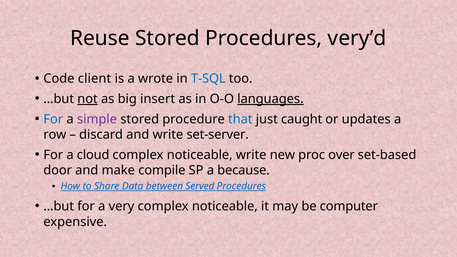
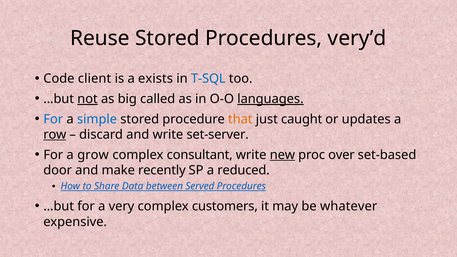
wrote: wrote -> exists
insert: insert -> called
simple colour: purple -> blue
that colour: blue -> orange
row underline: none -> present
cloud: cloud -> grow
noticeable at (200, 155): noticeable -> consultant
new underline: none -> present
compile: compile -> recently
because: because -> reduced
very complex noticeable: noticeable -> customers
computer: computer -> whatever
